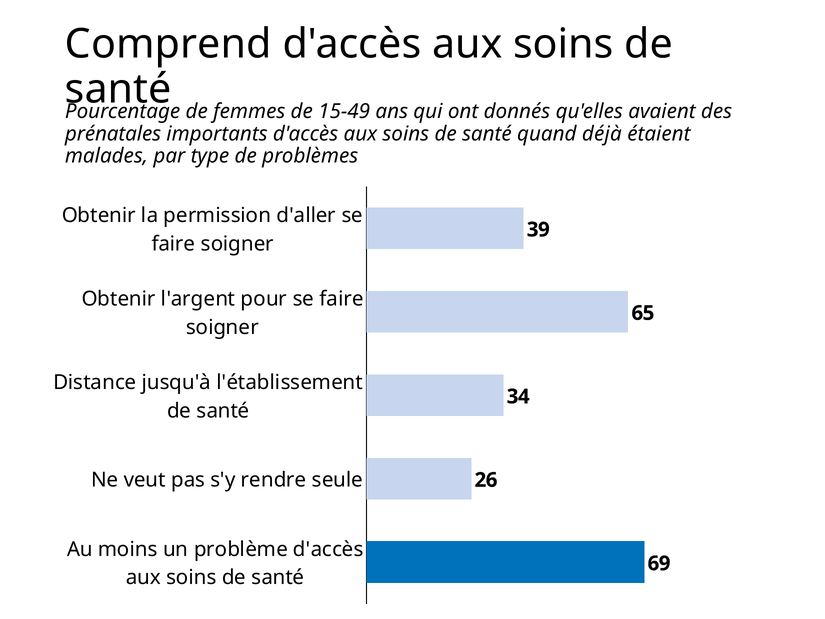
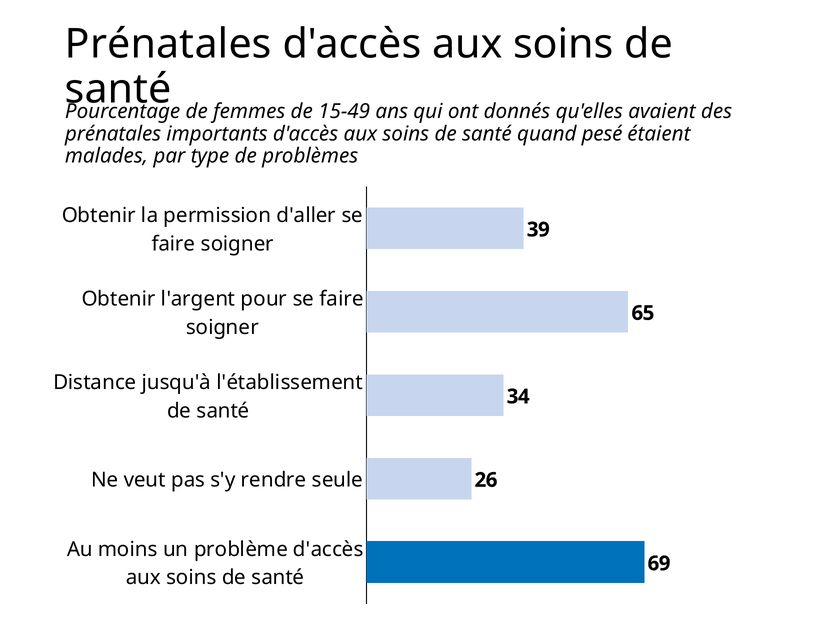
Comprend at (168, 44): Comprend -> Prénatales
déjà: déjà -> pesé
